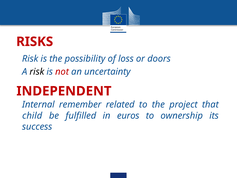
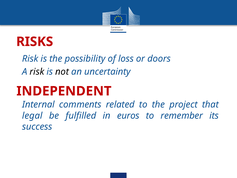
not colour: red -> black
remember: remember -> comments
child: child -> legal
ownership: ownership -> remember
